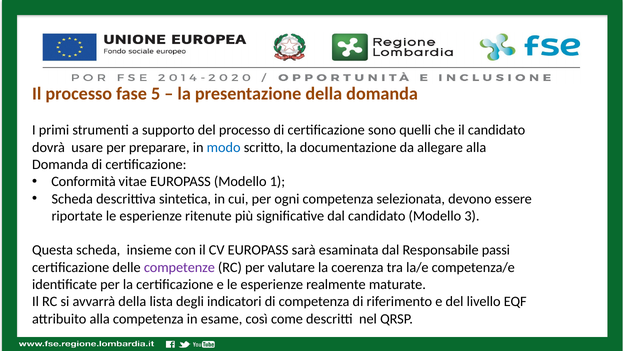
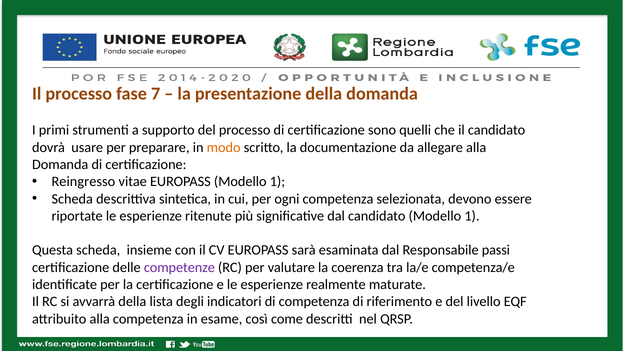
5: 5 -> 7
modo colour: blue -> orange
Conformità: Conformità -> Reingresso
candidato Modello 3: 3 -> 1
